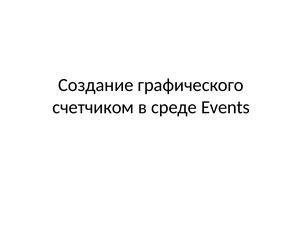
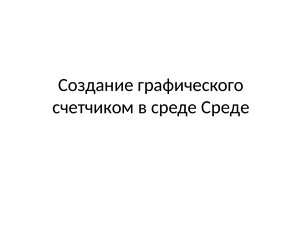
среде Events: Events -> Среде
